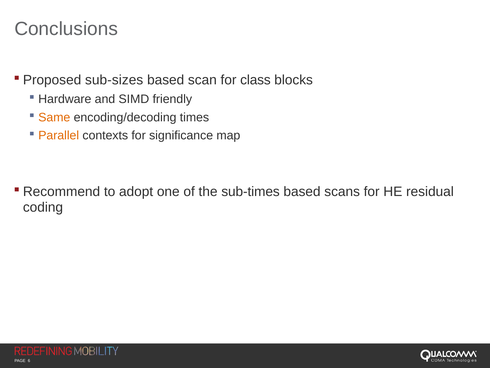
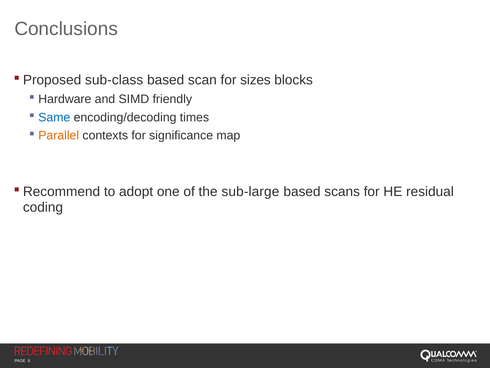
sub-sizes: sub-sizes -> sub-class
class: class -> sizes
Same colour: orange -> blue
sub-times: sub-times -> sub-large
